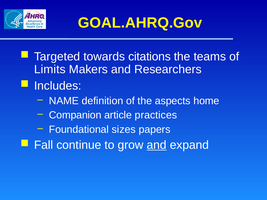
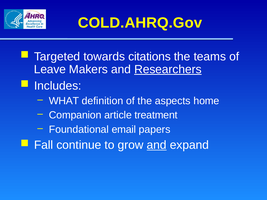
GOAL.AHRQ.Gov: GOAL.AHRQ.Gov -> COLD.AHRQ.Gov
Limits: Limits -> Leave
Researchers underline: none -> present
NAME: NAME -> WHAT
practices: practices -> treatment
sizes: sizes -> email
